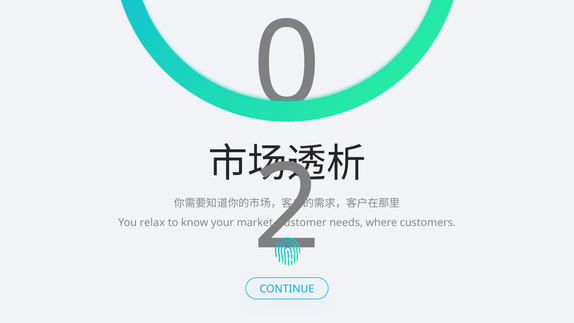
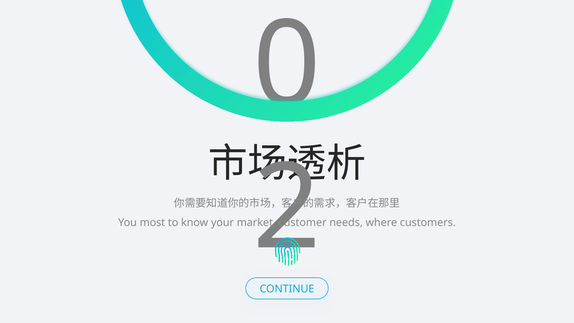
relax: relax -> most
